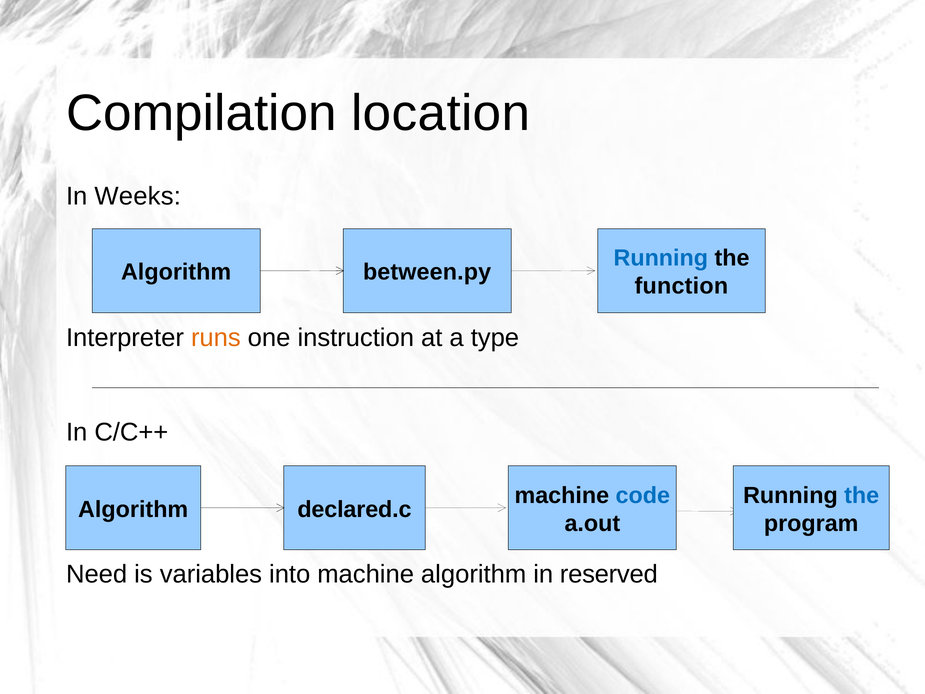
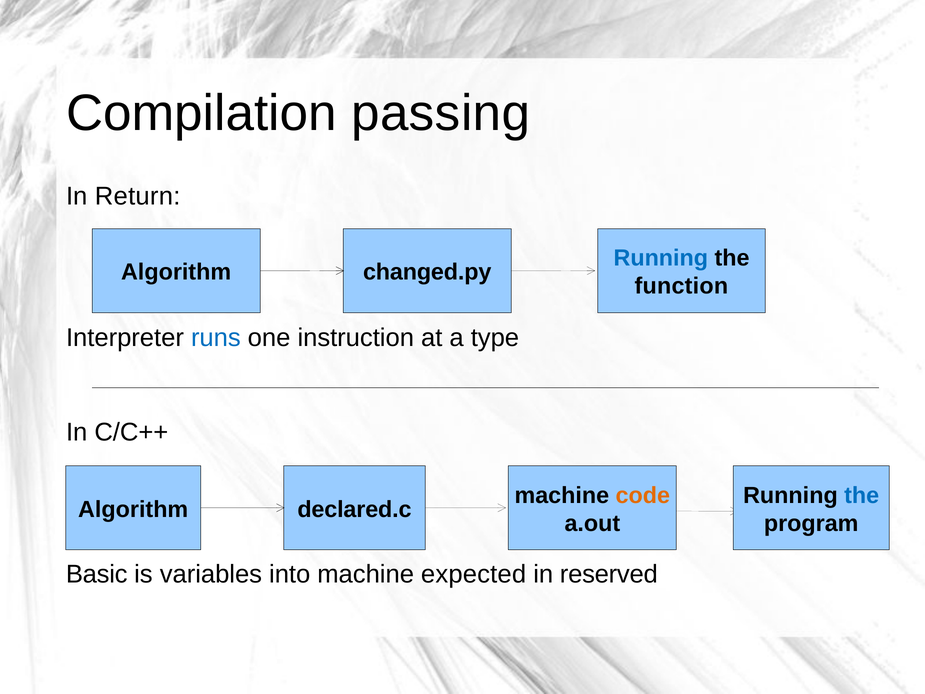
location: location -> passing
Weeks: Weeks -> Return
between.py: between.py -> changed.py
runs colour: orange -> blue
code colour: blue -> orange
Need: Need -> Basic
machine algorithm: algorithm -> expected
